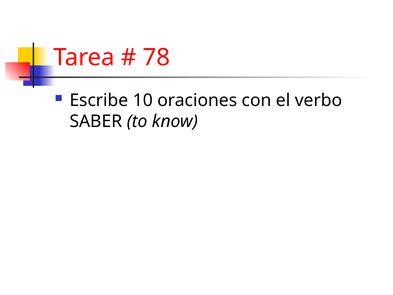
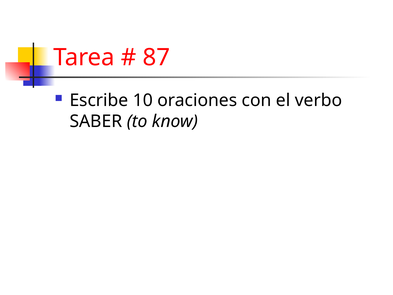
78: 78 -> 87
